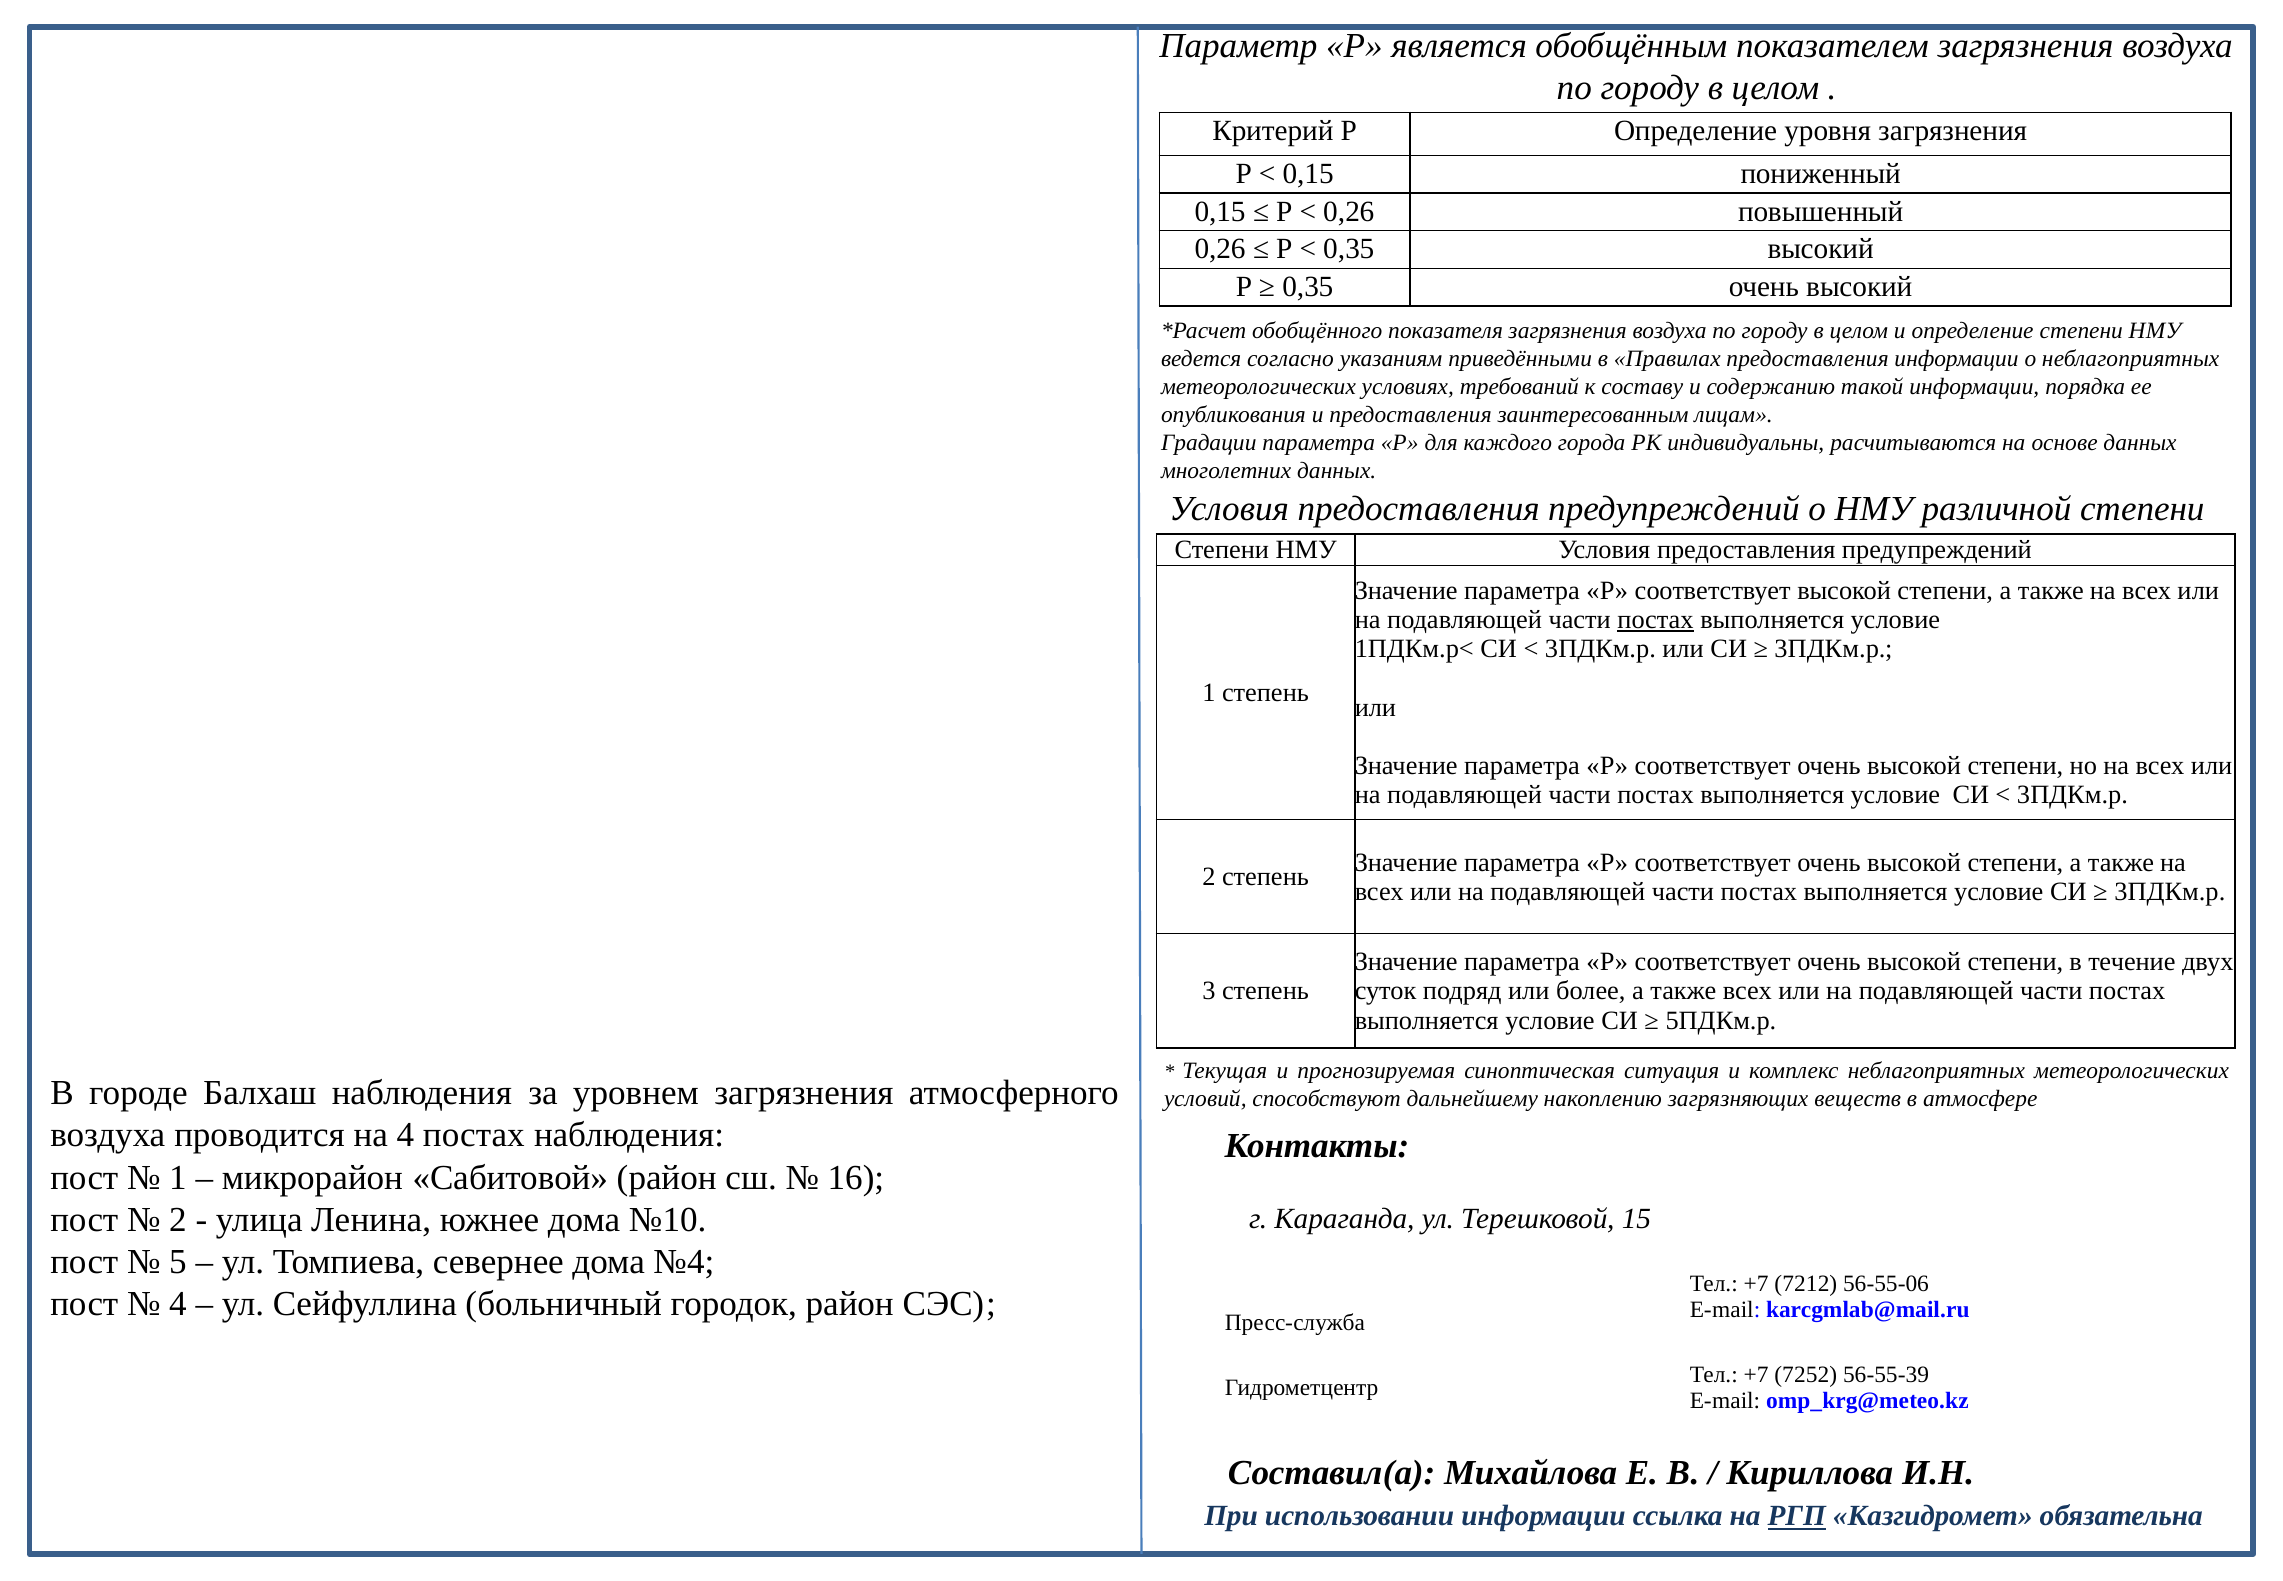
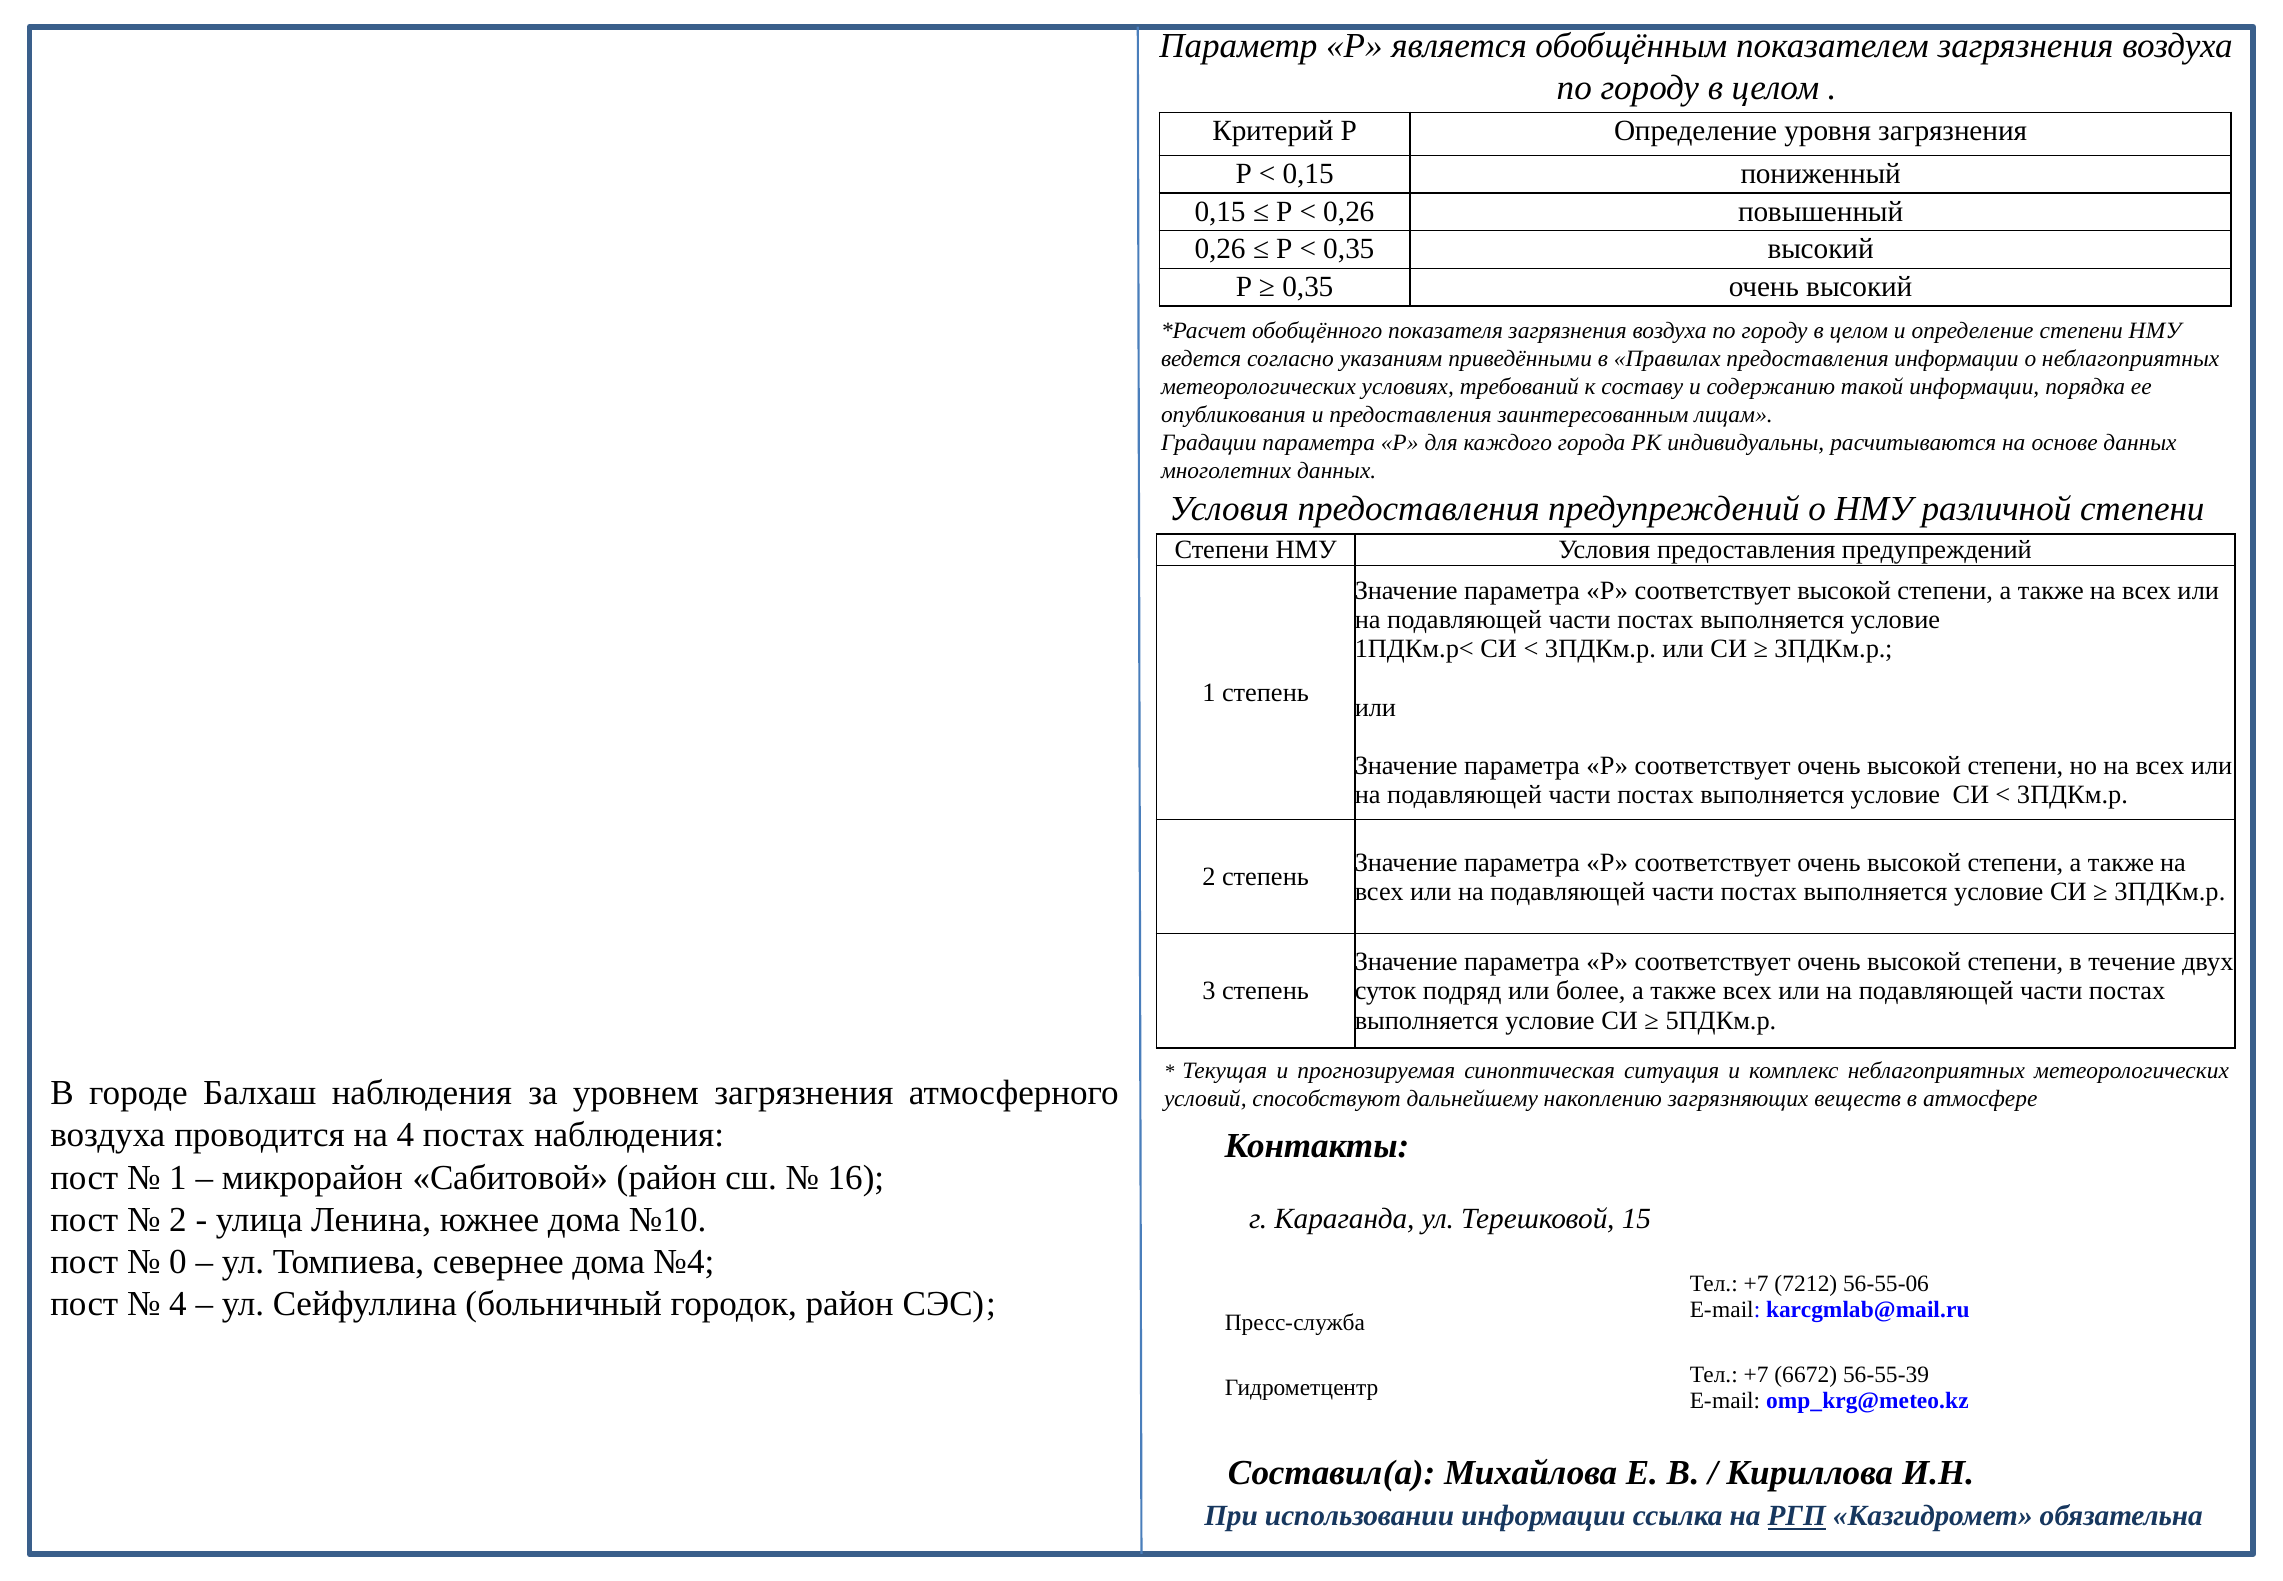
постах at (1655, 620) underline: present -> none
5: 5 -> 0
7252: 7252 -> 6672
